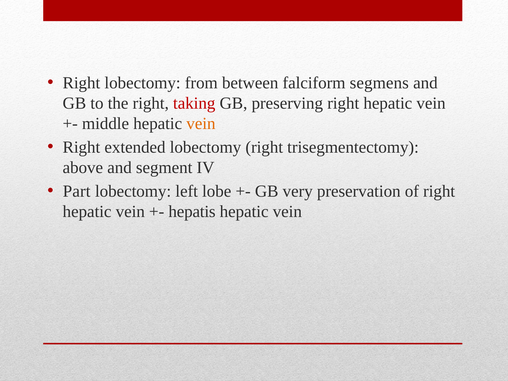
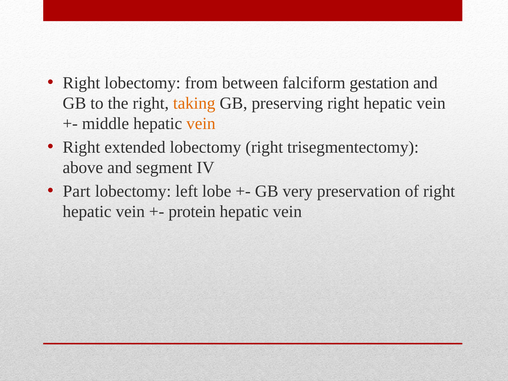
segmens: segmens -> gestation
taking colour: red -> orange
hepatis: hepatis -> protein
